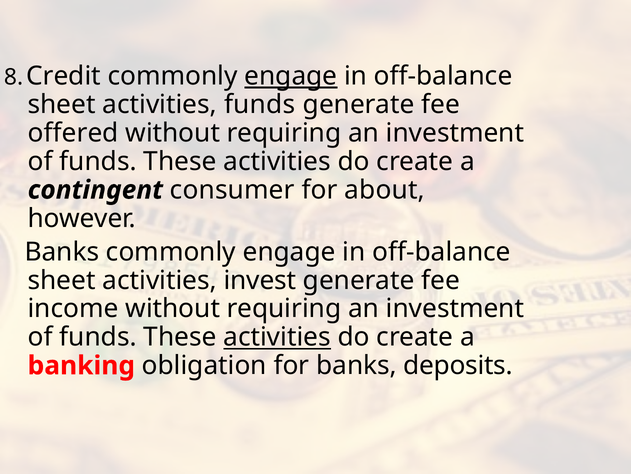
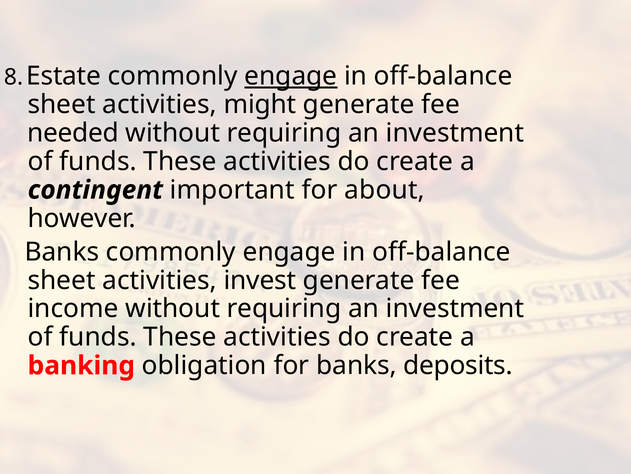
Credit: Credit -> Estate
activities funds: funds -> might
offered: offered -> needed
consumer: consumer -> important
activities at (277, 337) underline: present -> none
